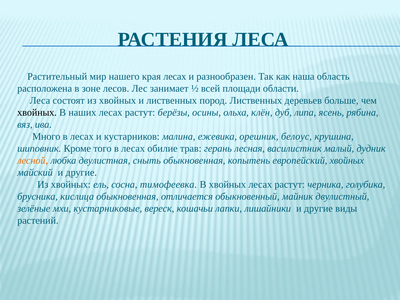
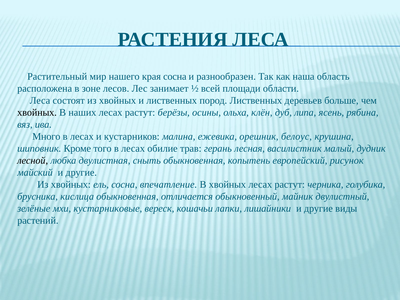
края лесах: лесах -> сосна
лесной colour: orange -> black
европейский хвойных: хвойных -> рисунок
тимофеевка: тимофеевка -> впечатление
